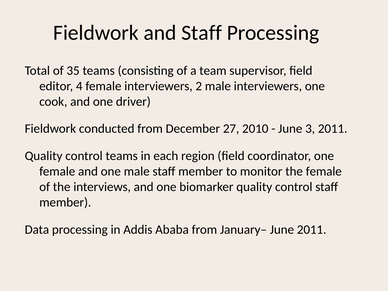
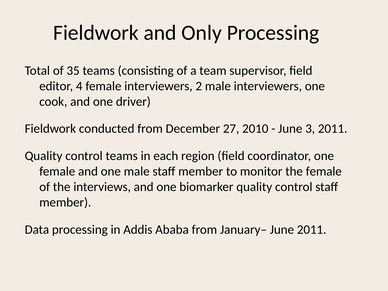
and Staff: Staff -> Only
